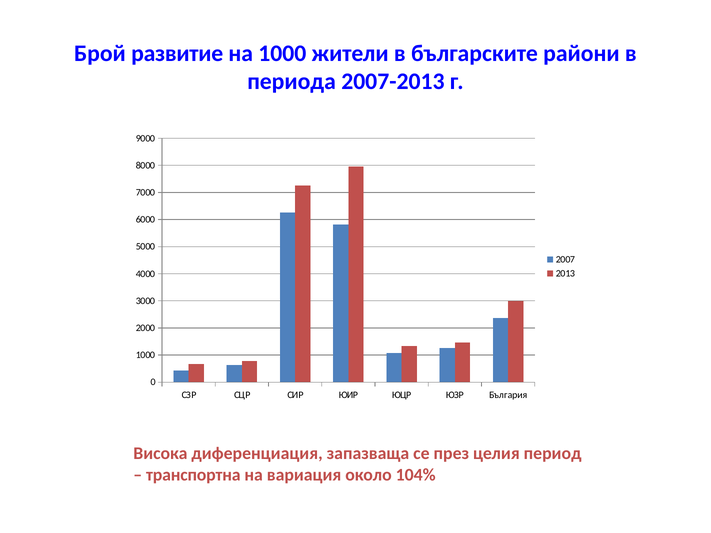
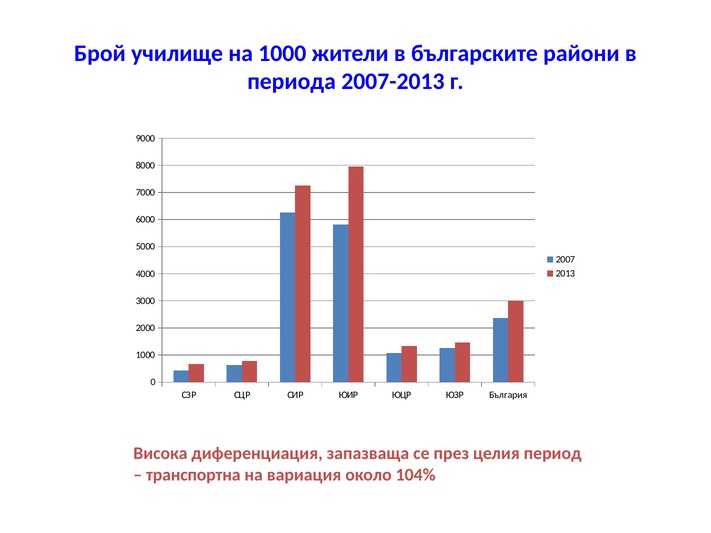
развитие: развитие -> училище
